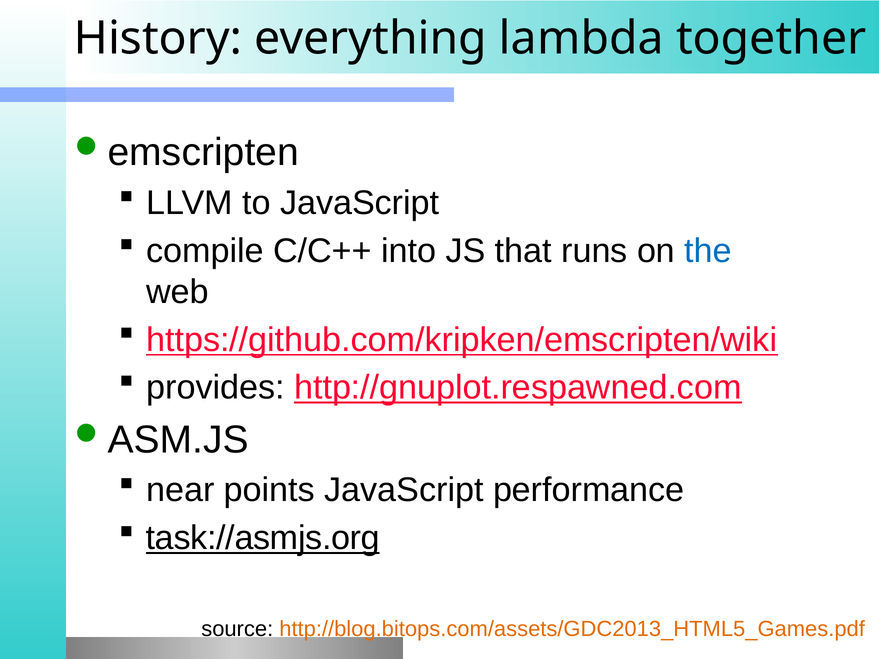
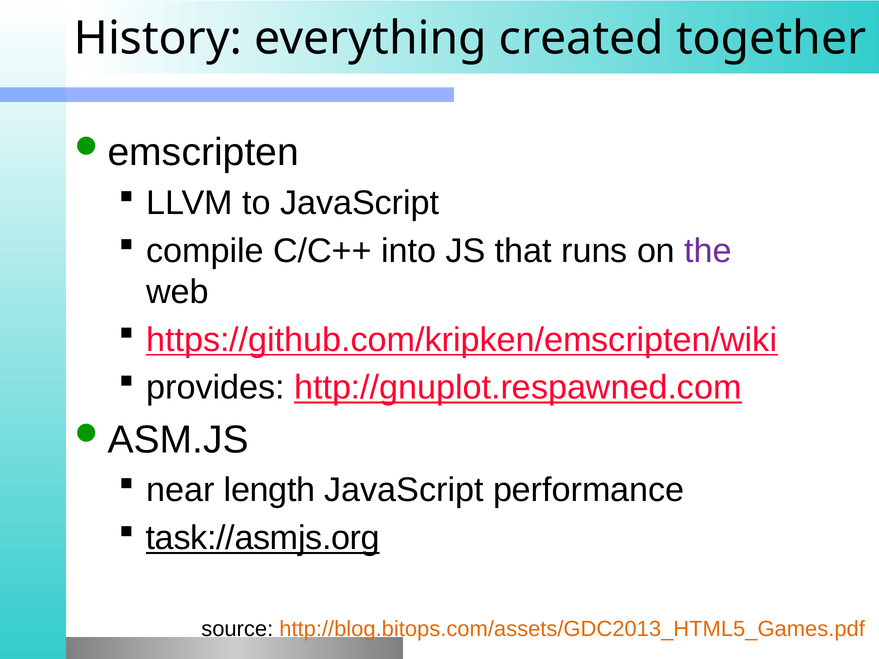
lambda: lambda -> created
the colour: blue -> purple
points: points -> length
